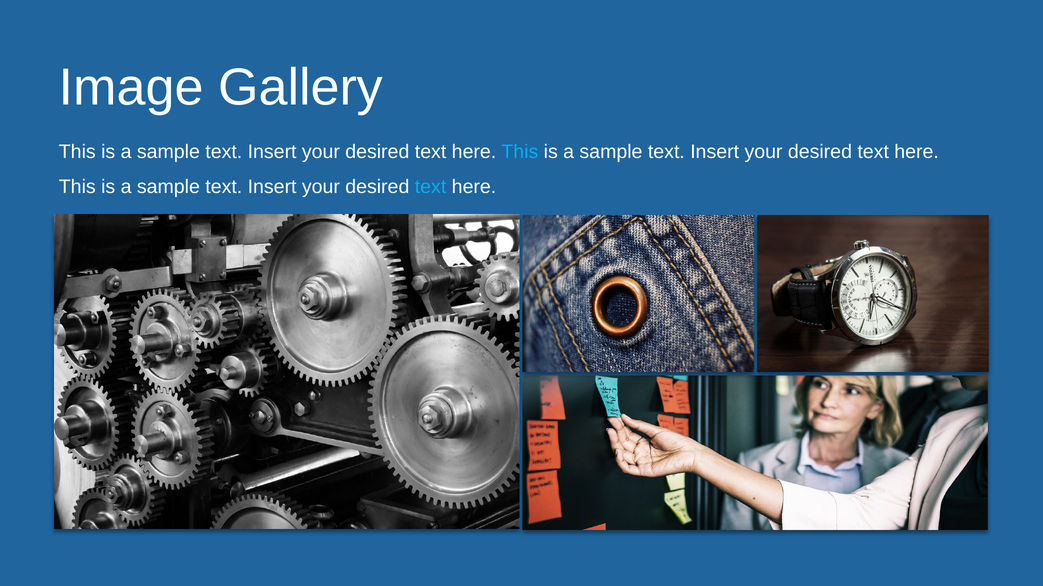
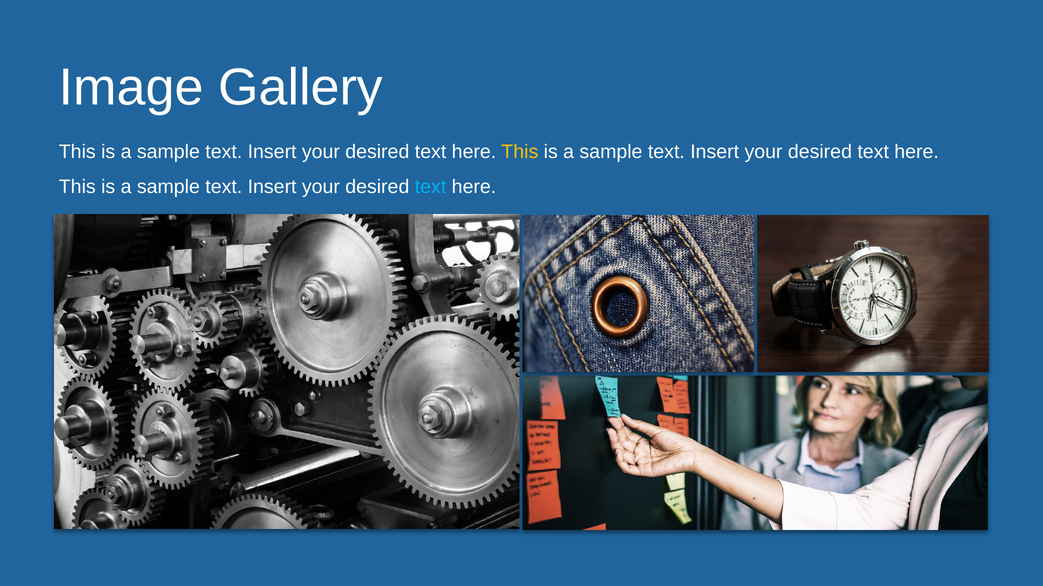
This at (520, 152) colour: light blue -> yellow
